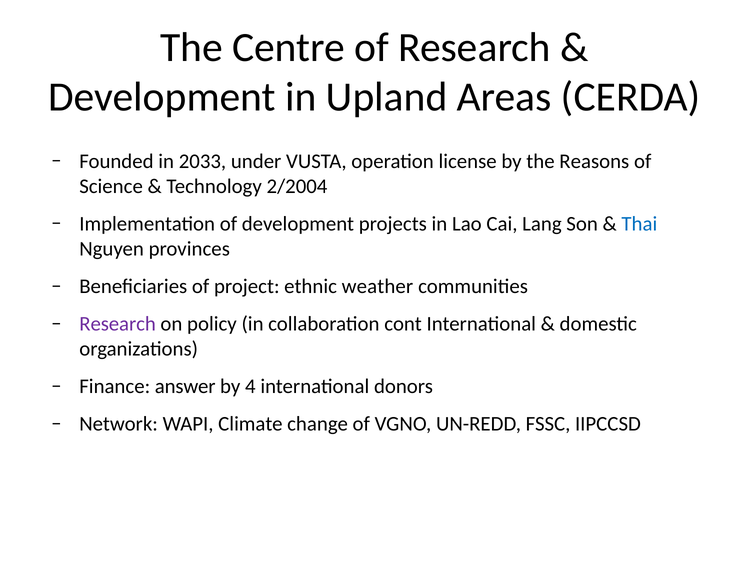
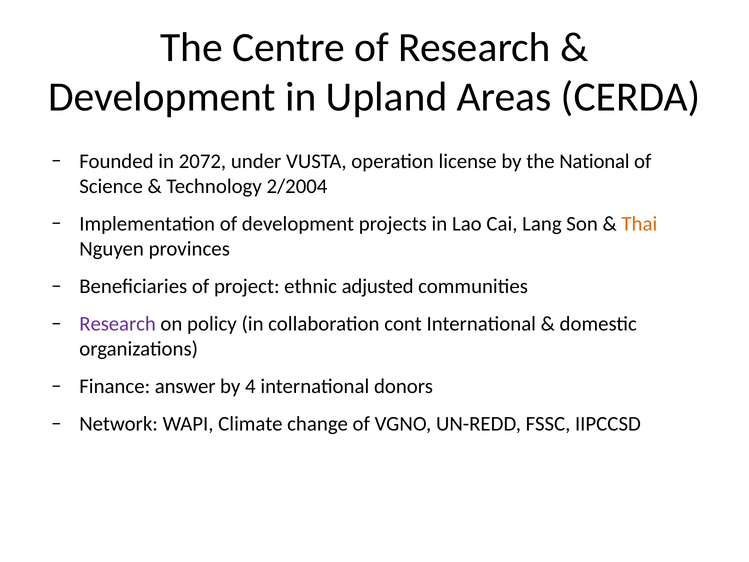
2033: 2033 -> 2072
Reasons: Reasons -> National
Thai colour: blue -> orange
weather: weather -> adjusted
